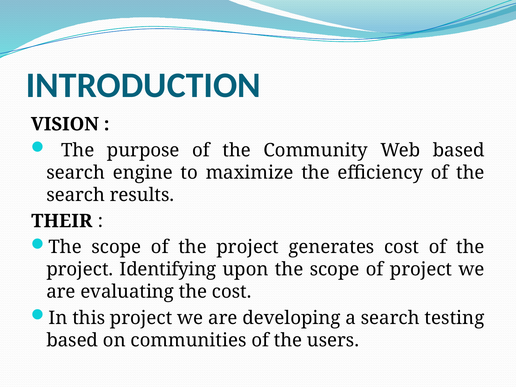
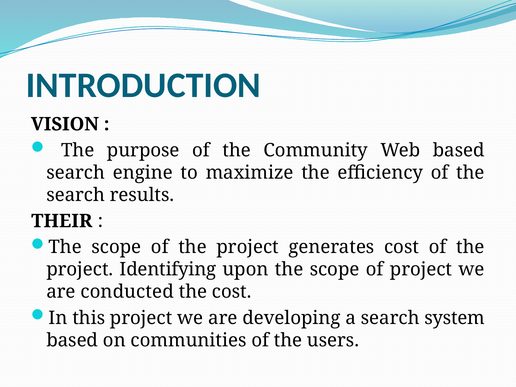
evaluating: evaluating -> conducted
testing: testing -> system
